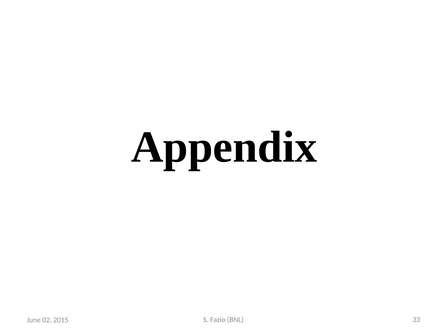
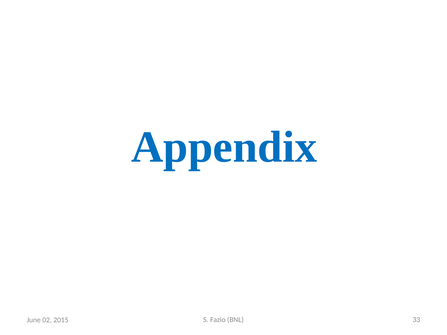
Appendix colour: black -> blue
